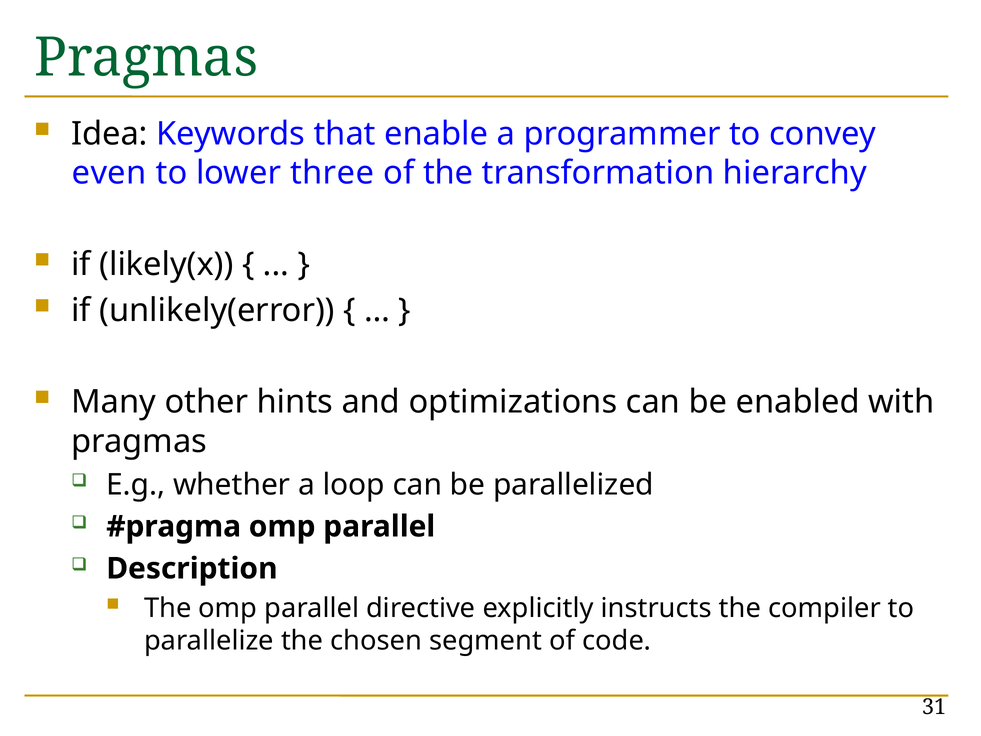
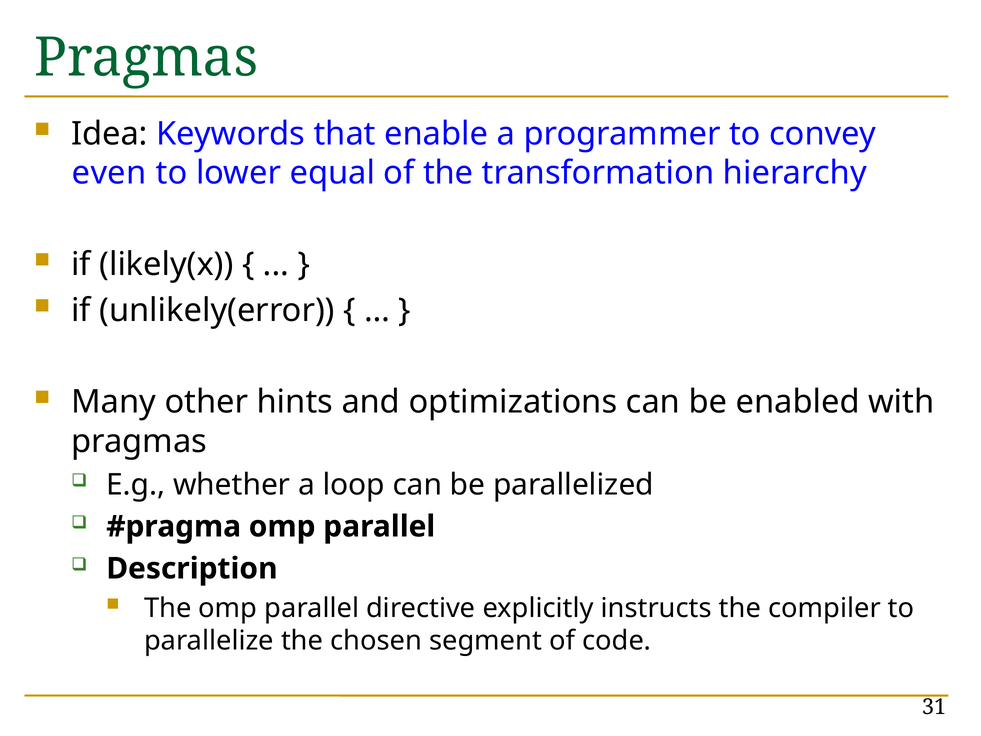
three: three -> equal
